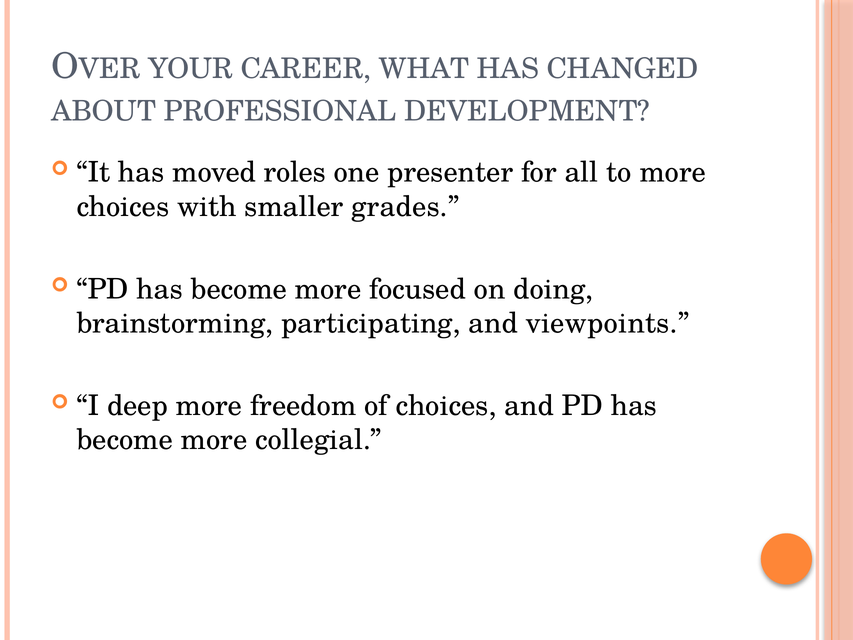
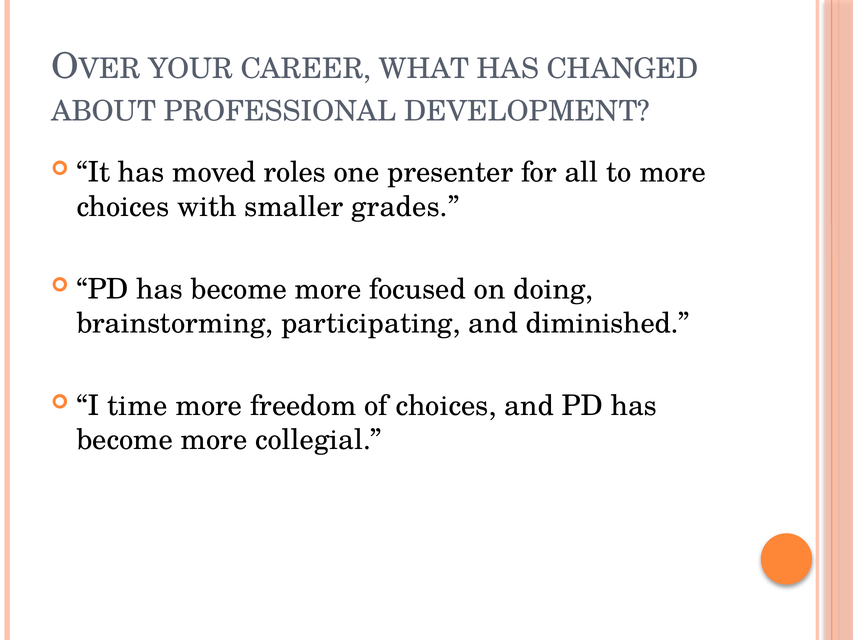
viewpoints: viewpoints -> diminished
deep: deep -> time
